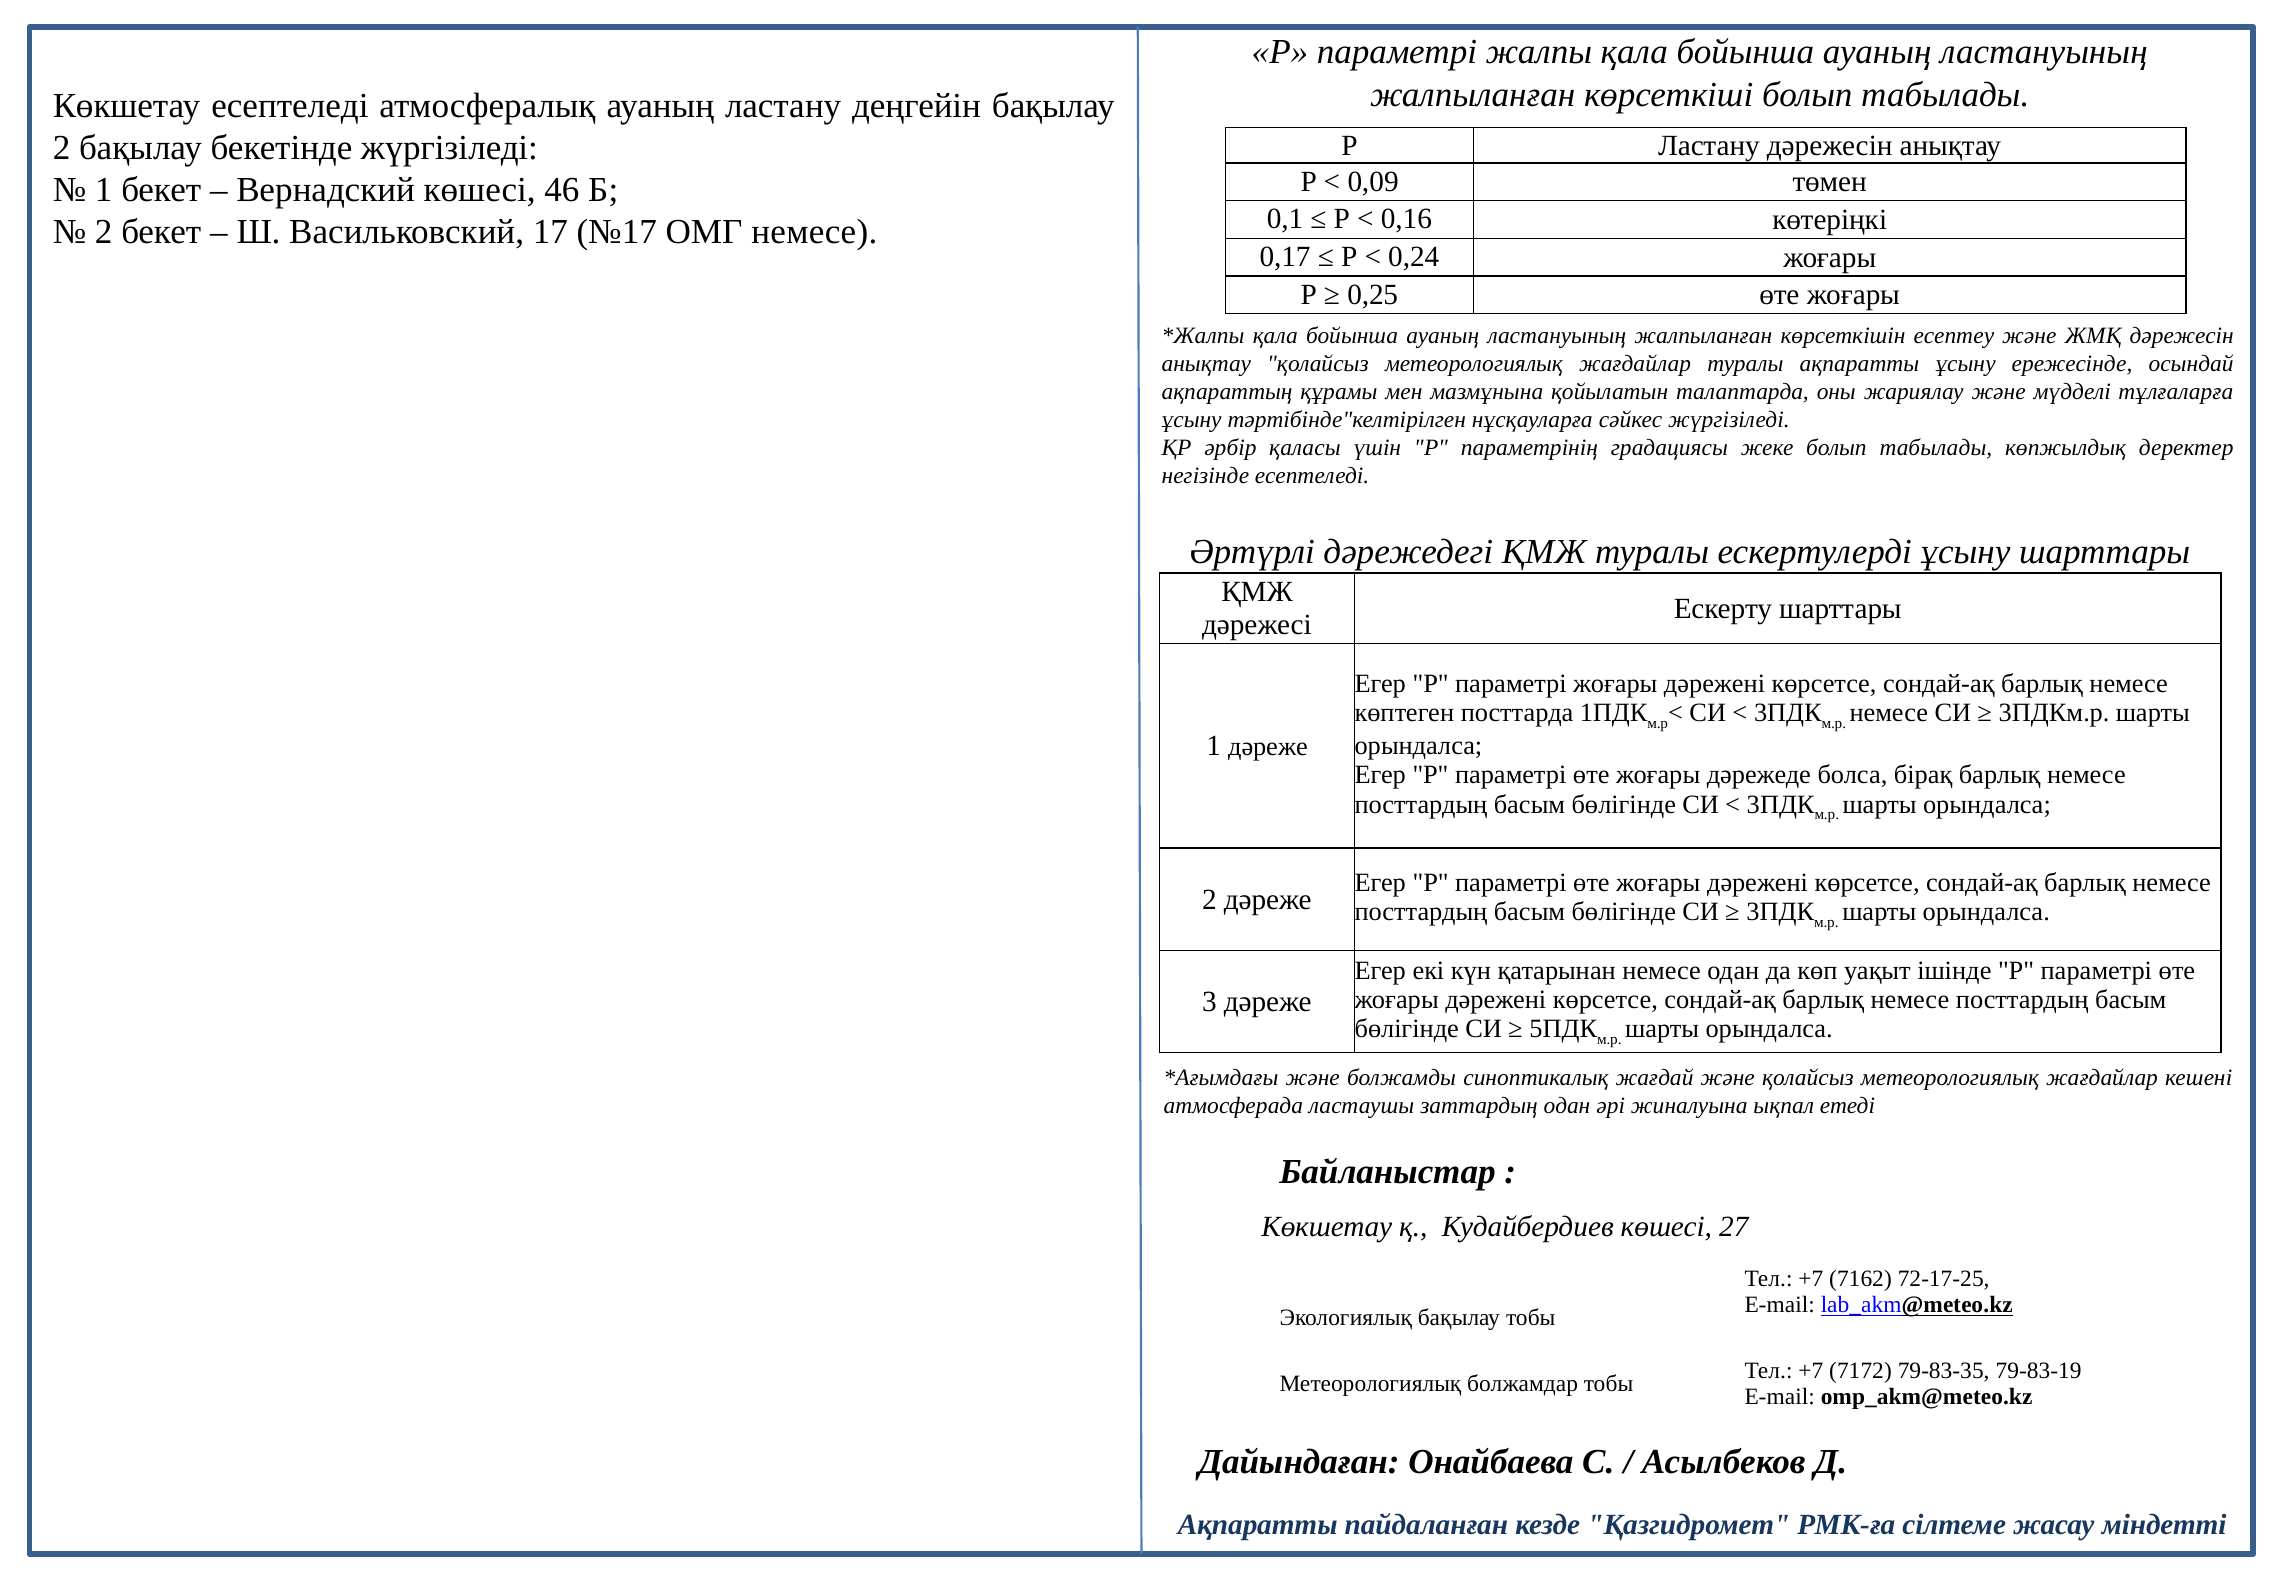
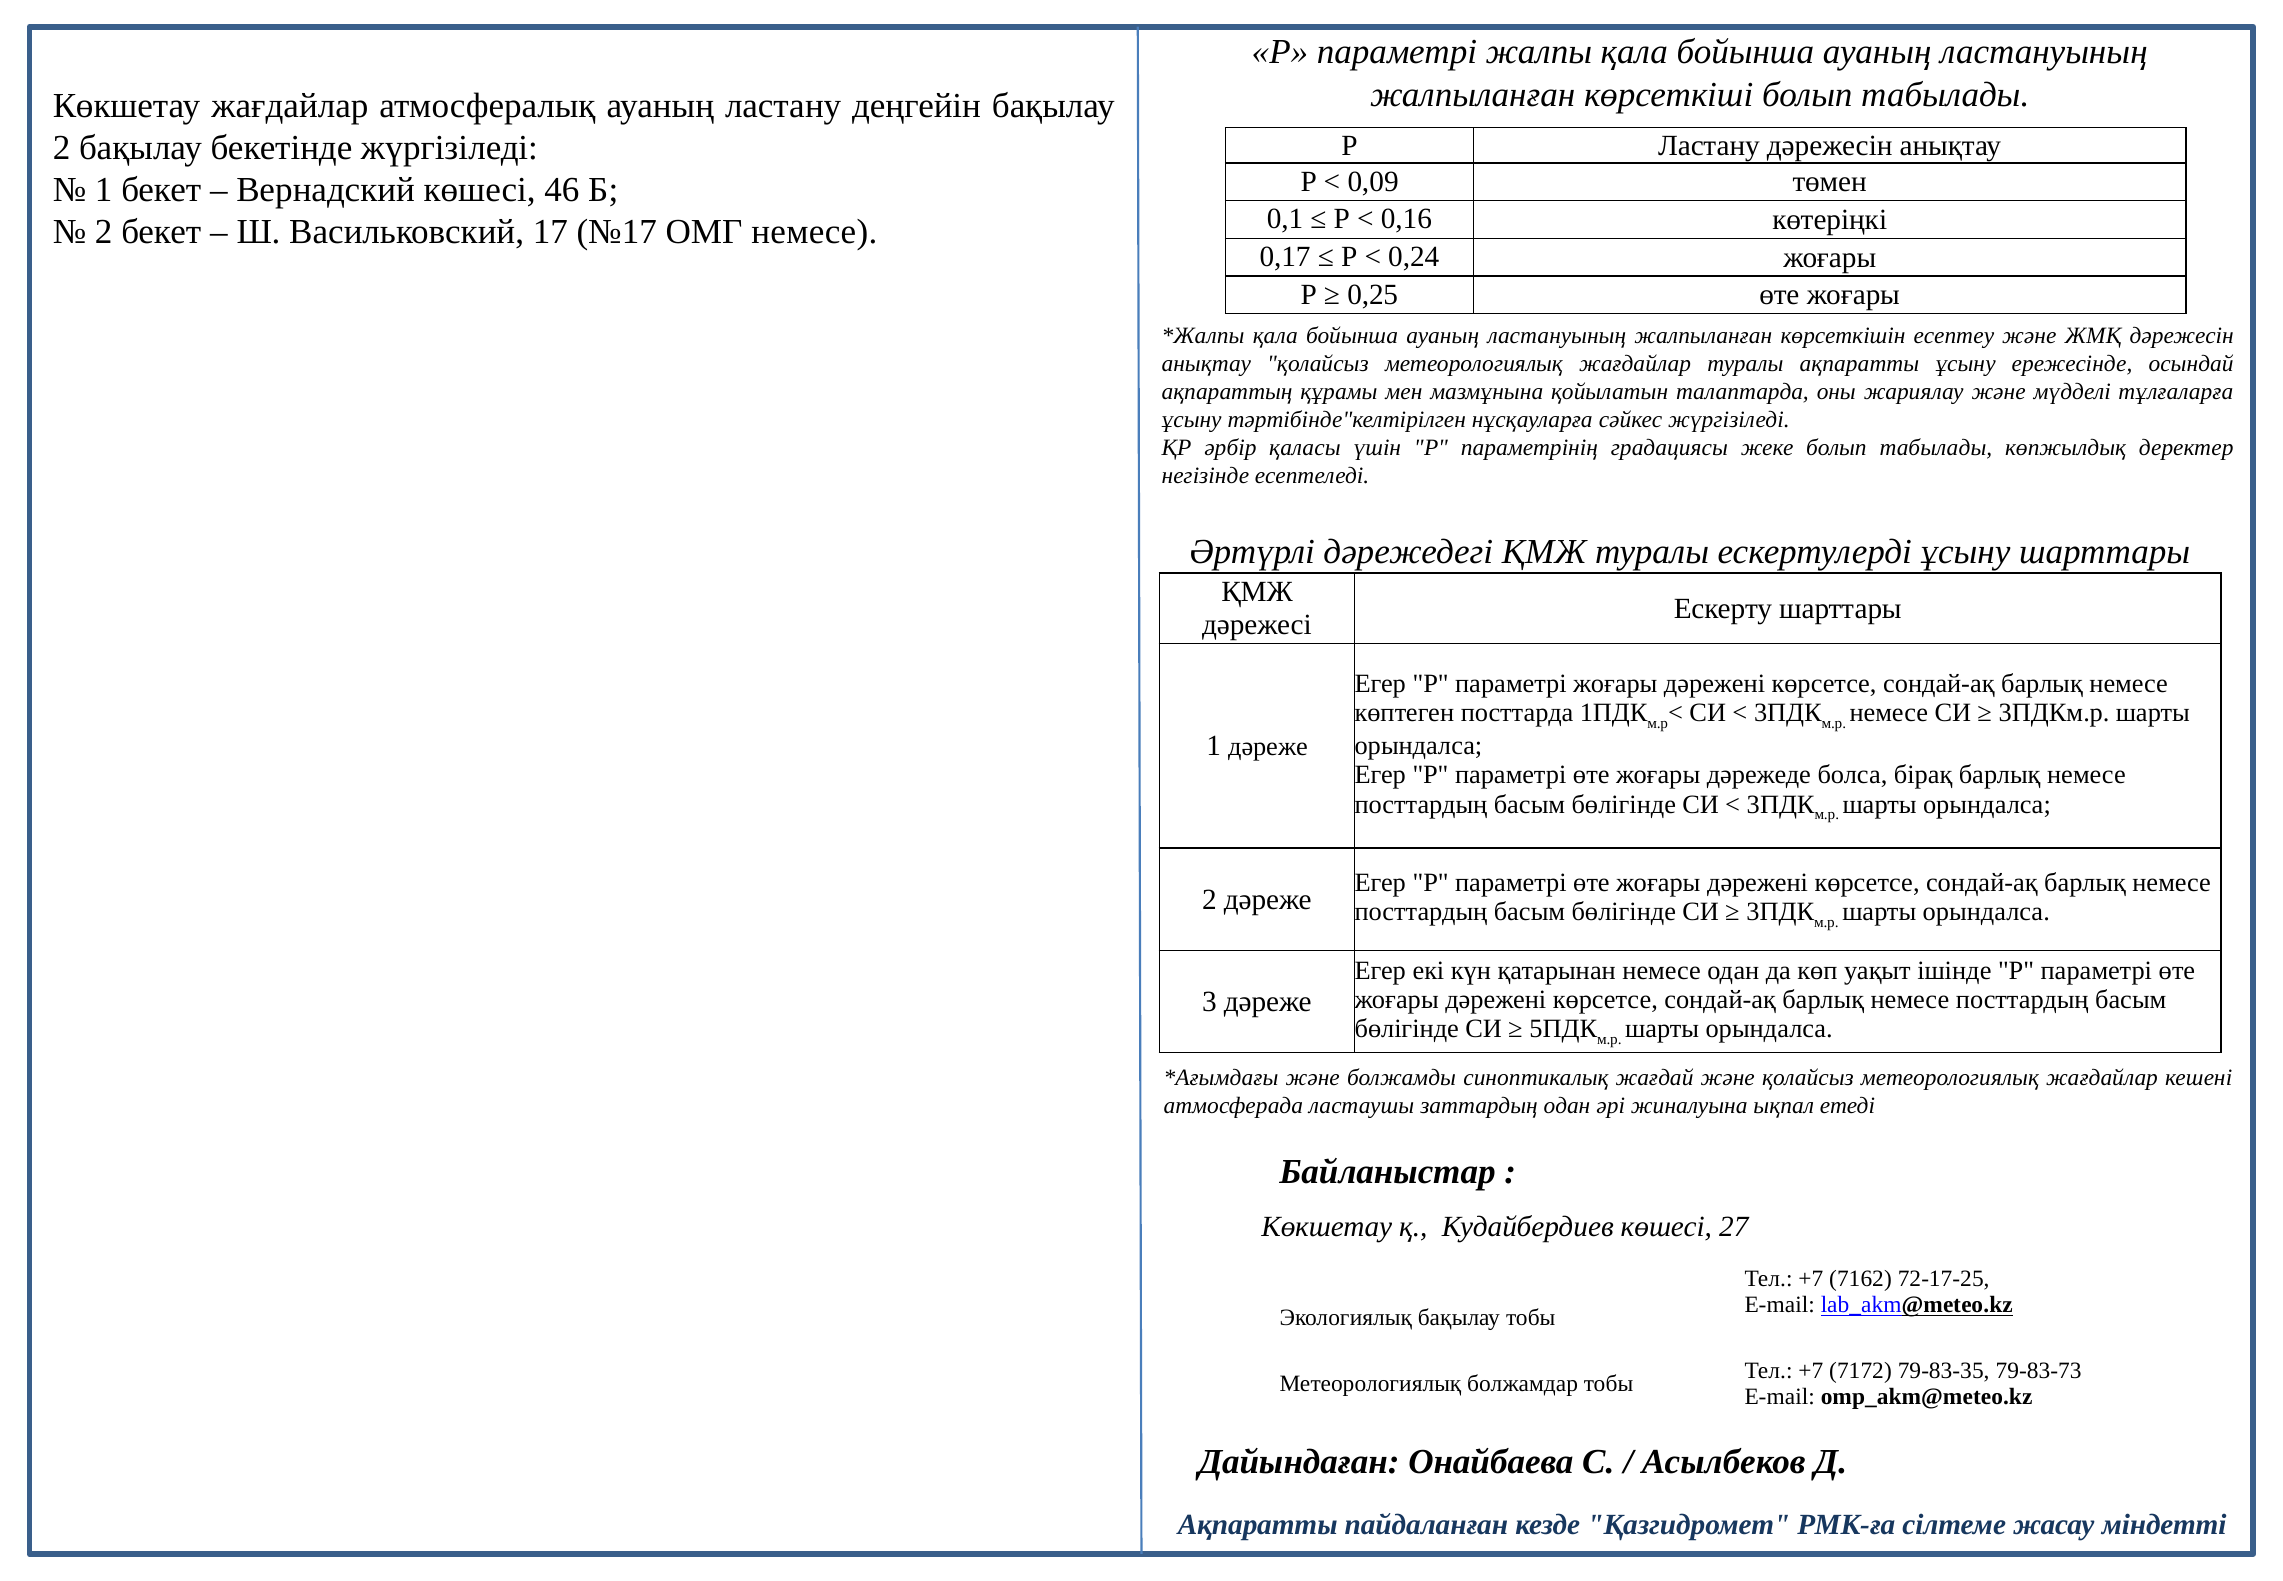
Көкшетау есептеледі: есептеледі -> жағдайлар
79-83-19: 79-83-19 -> 79-83-73
